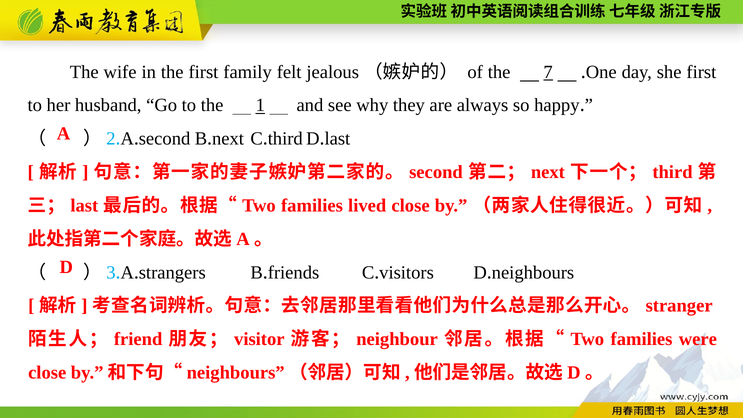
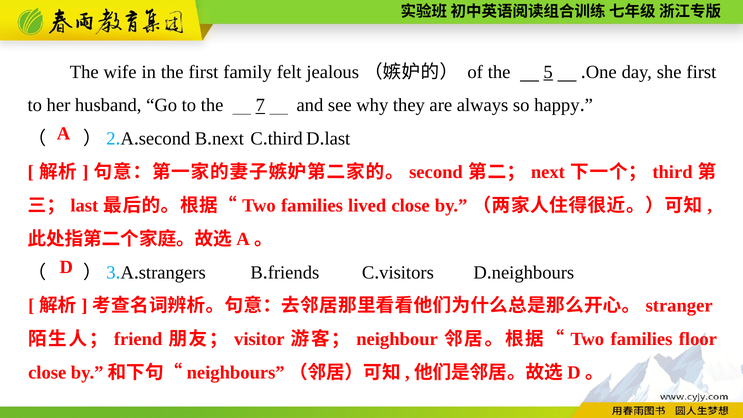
7: 7 -> 5
1: 1 -> 7
were: were -> floor
